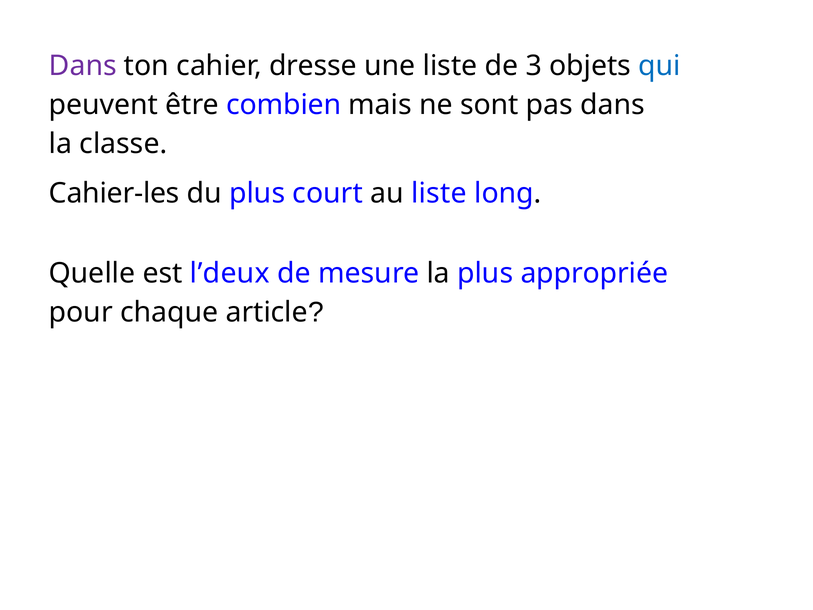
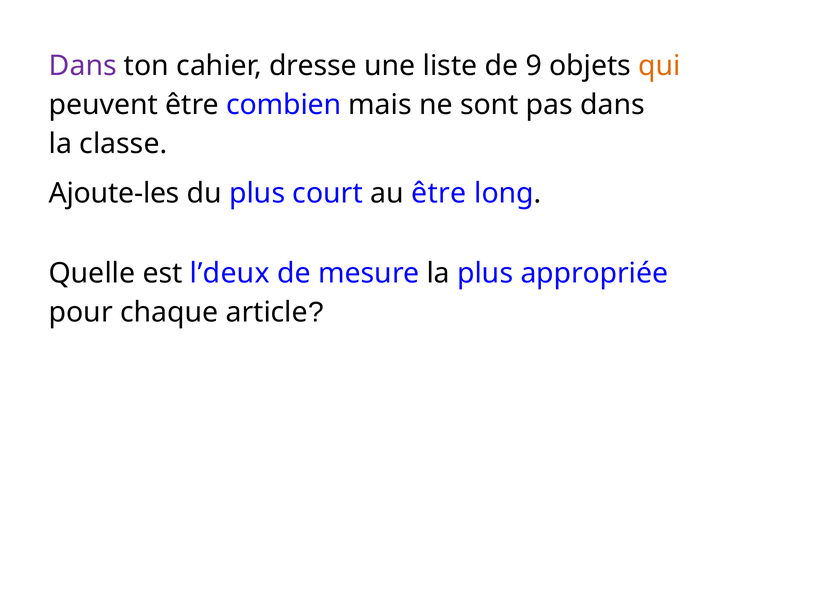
3: 3 -> 9
qui colour: blue -> orange
Cahier-les: Cahier-les -> Ajoute-les
au liste: liste -> être
